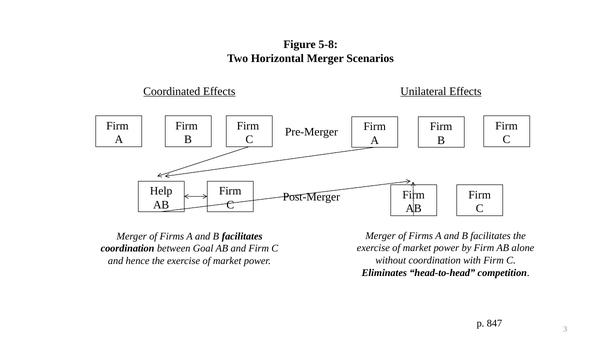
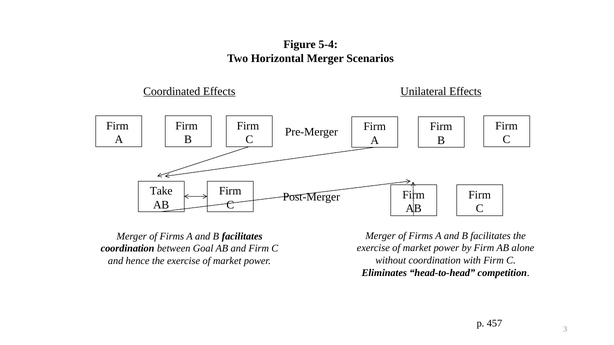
5-8: 5-8 -> 5-4
Help: Help -> Take
847: 847 -> 457
